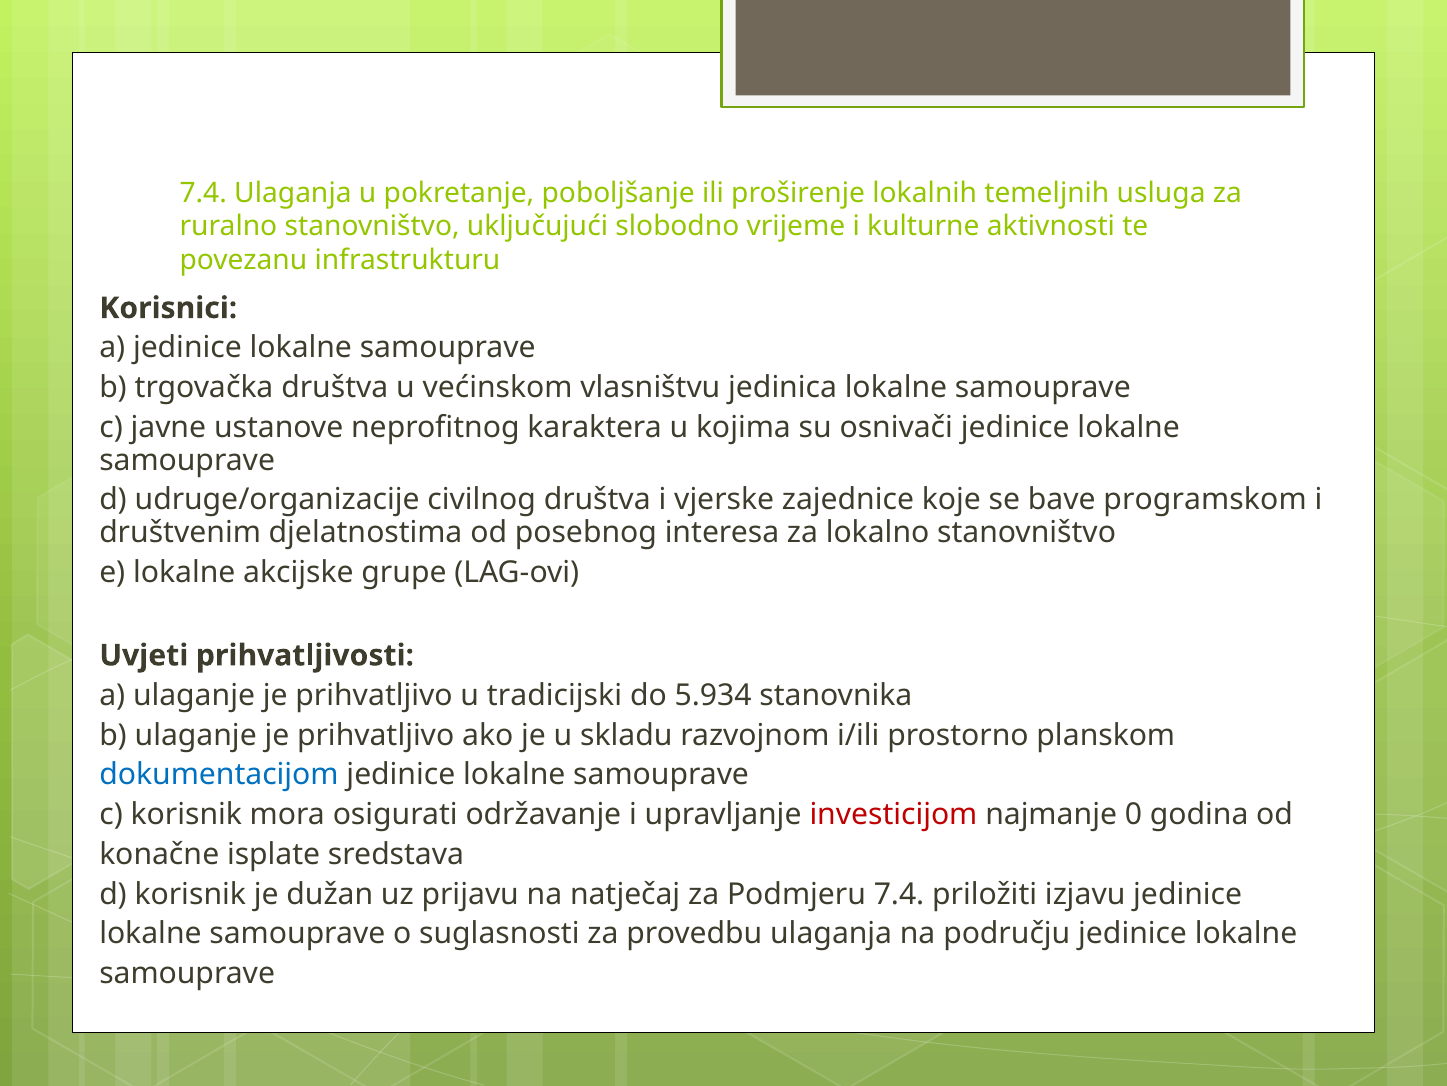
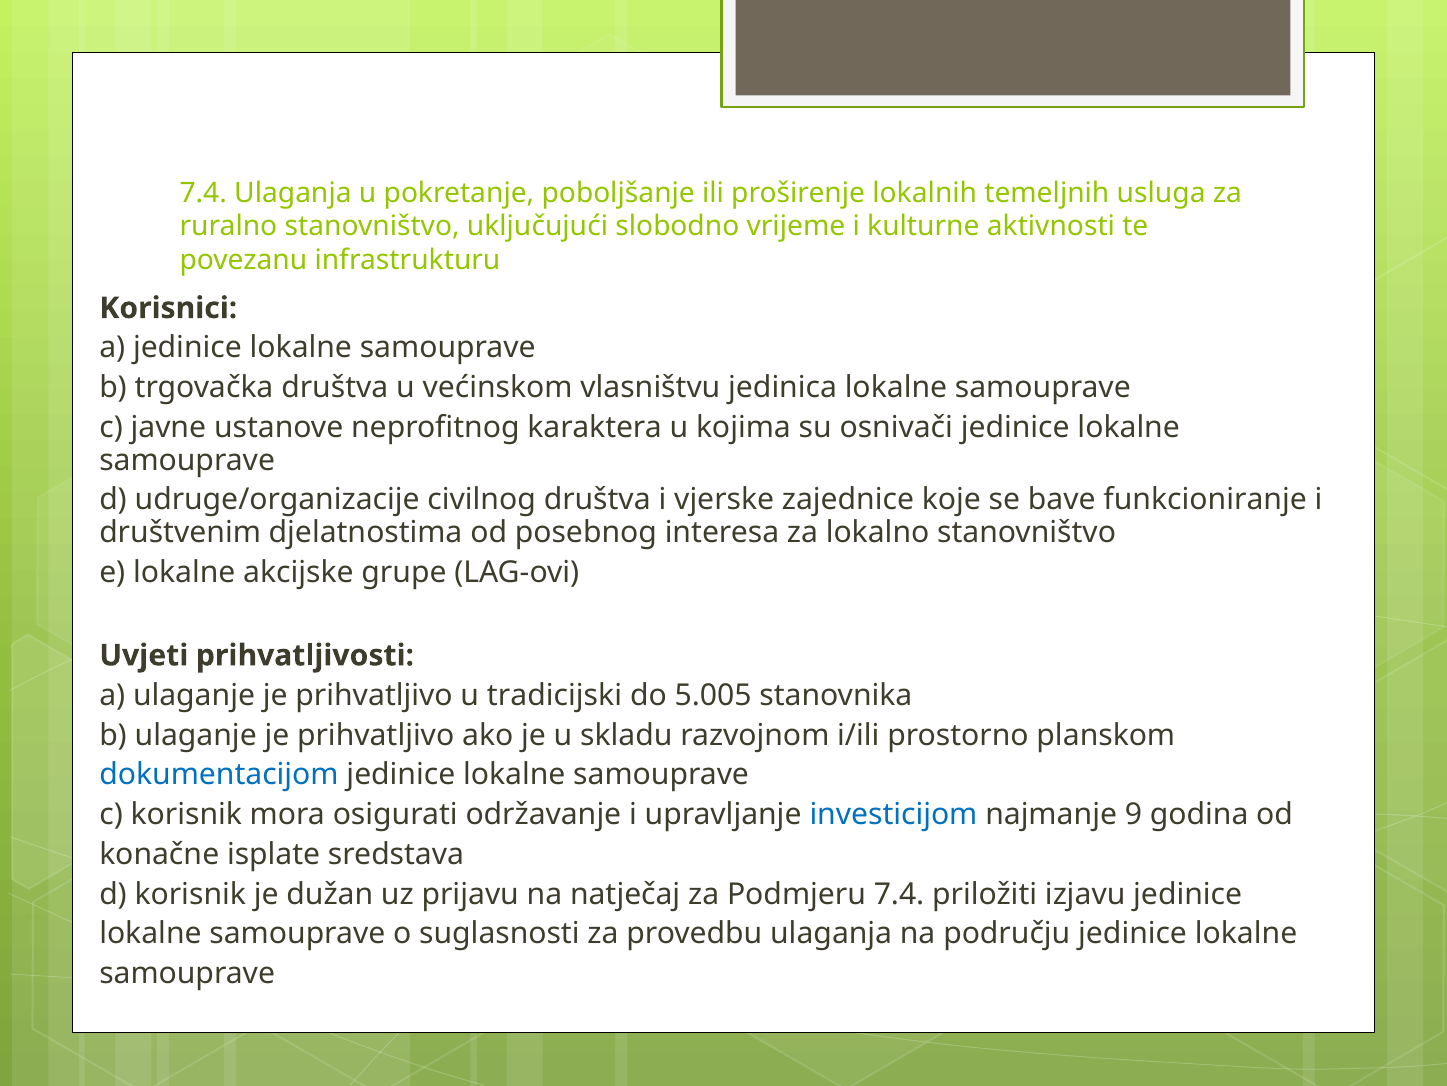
programskom: programskom -> funkcioniranje
5.934: 5.934 -> 5.005
investicijom colour: red -> blue
0: 0 -> 9
